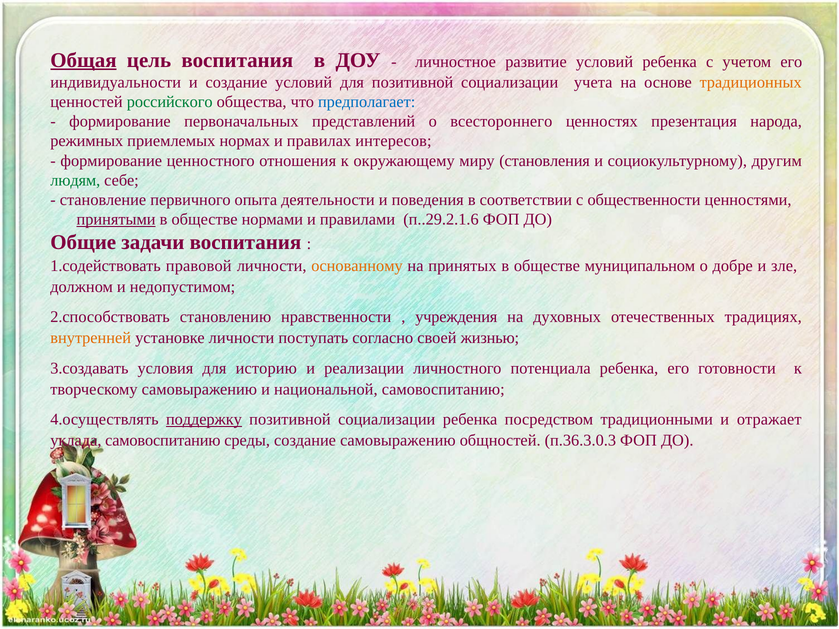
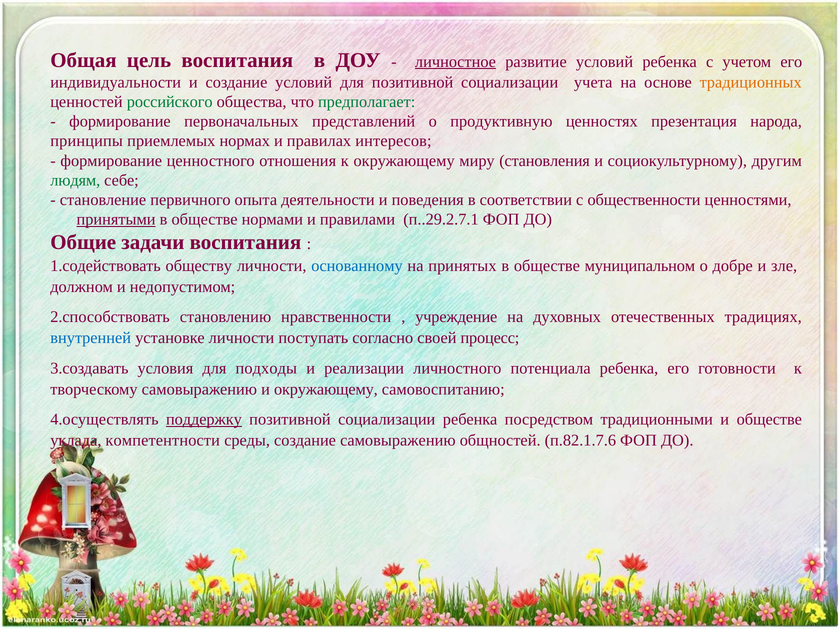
Общая underline: present -> none
личностное underline: none -> present
предполагает colour: blue -> green
всестороннего: всестороннего -> продуктивную
режимных: режимных -> принципы
п..29.2.1.6: п..29.2.1.6 -> п..29.2.7.1
правовой: правовой -> обществу
основанному colour: orange -> blue
учреждения: учреждения -> учреждение
внутренней colour: orange -> blue
жизнью: жизнью -> процесс
историю: историю -> подходы
и национальной: национальной -> окружающему
и отражает: отражает -> обществе
уклада самовоспитанию: самовоспитанию -> компетентности
п.36.3.0.3: п.36.3.0.3 -> п.82.1.7.6
